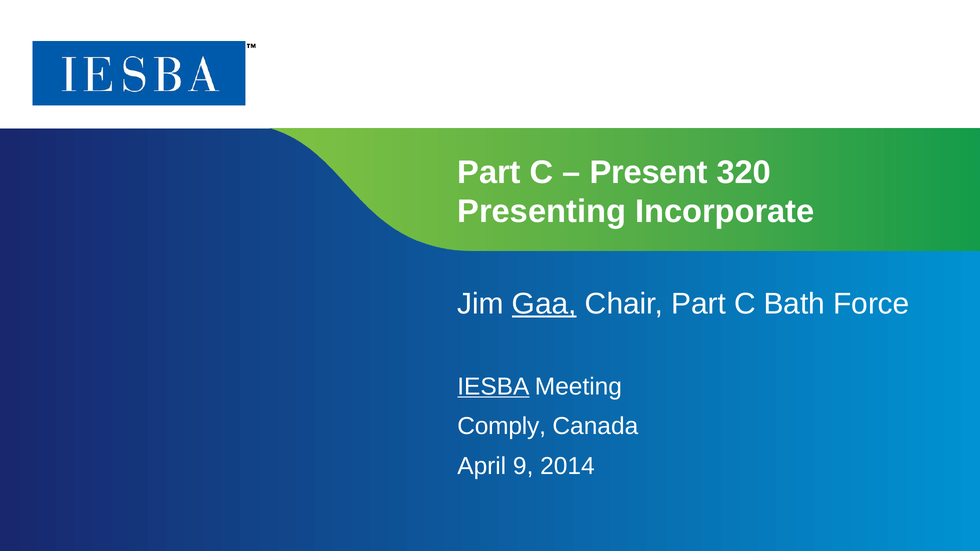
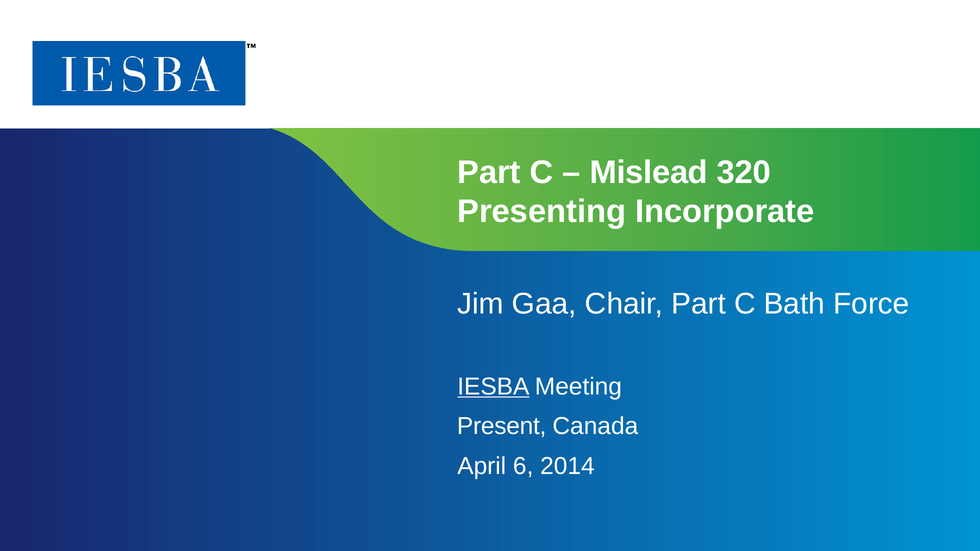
Present: Present -> Mislead
Gaa underline: present -> none
Comply: Comply -> Present
9: 9 -> 6
